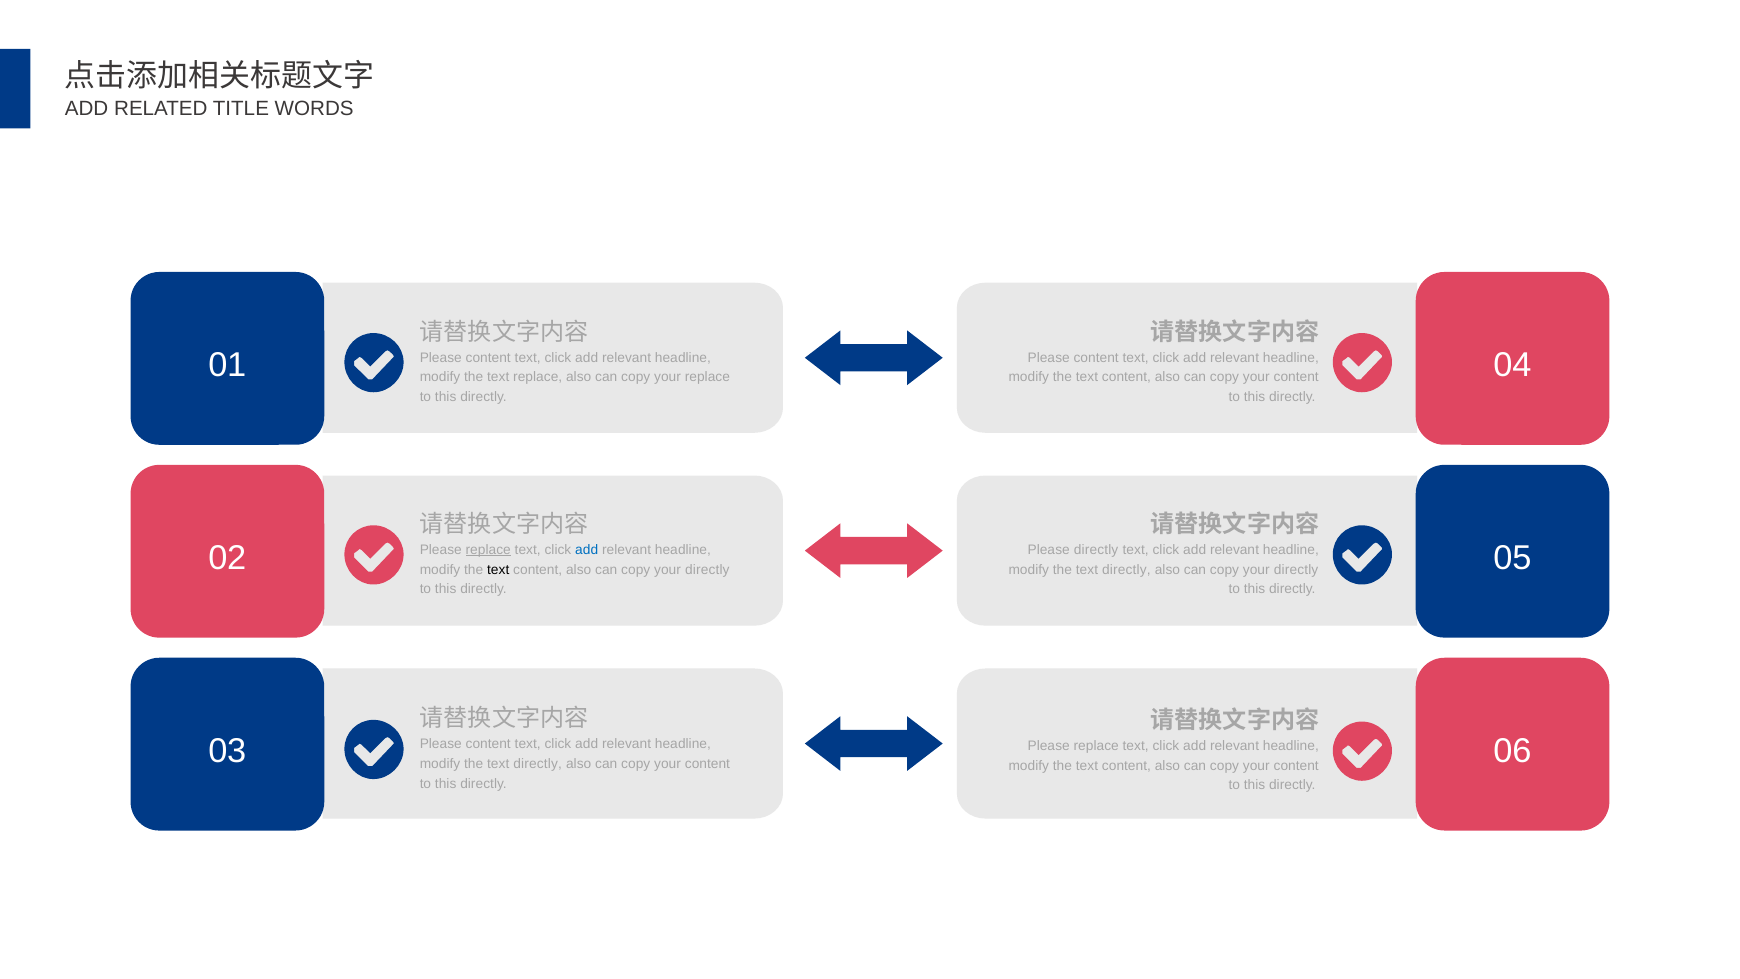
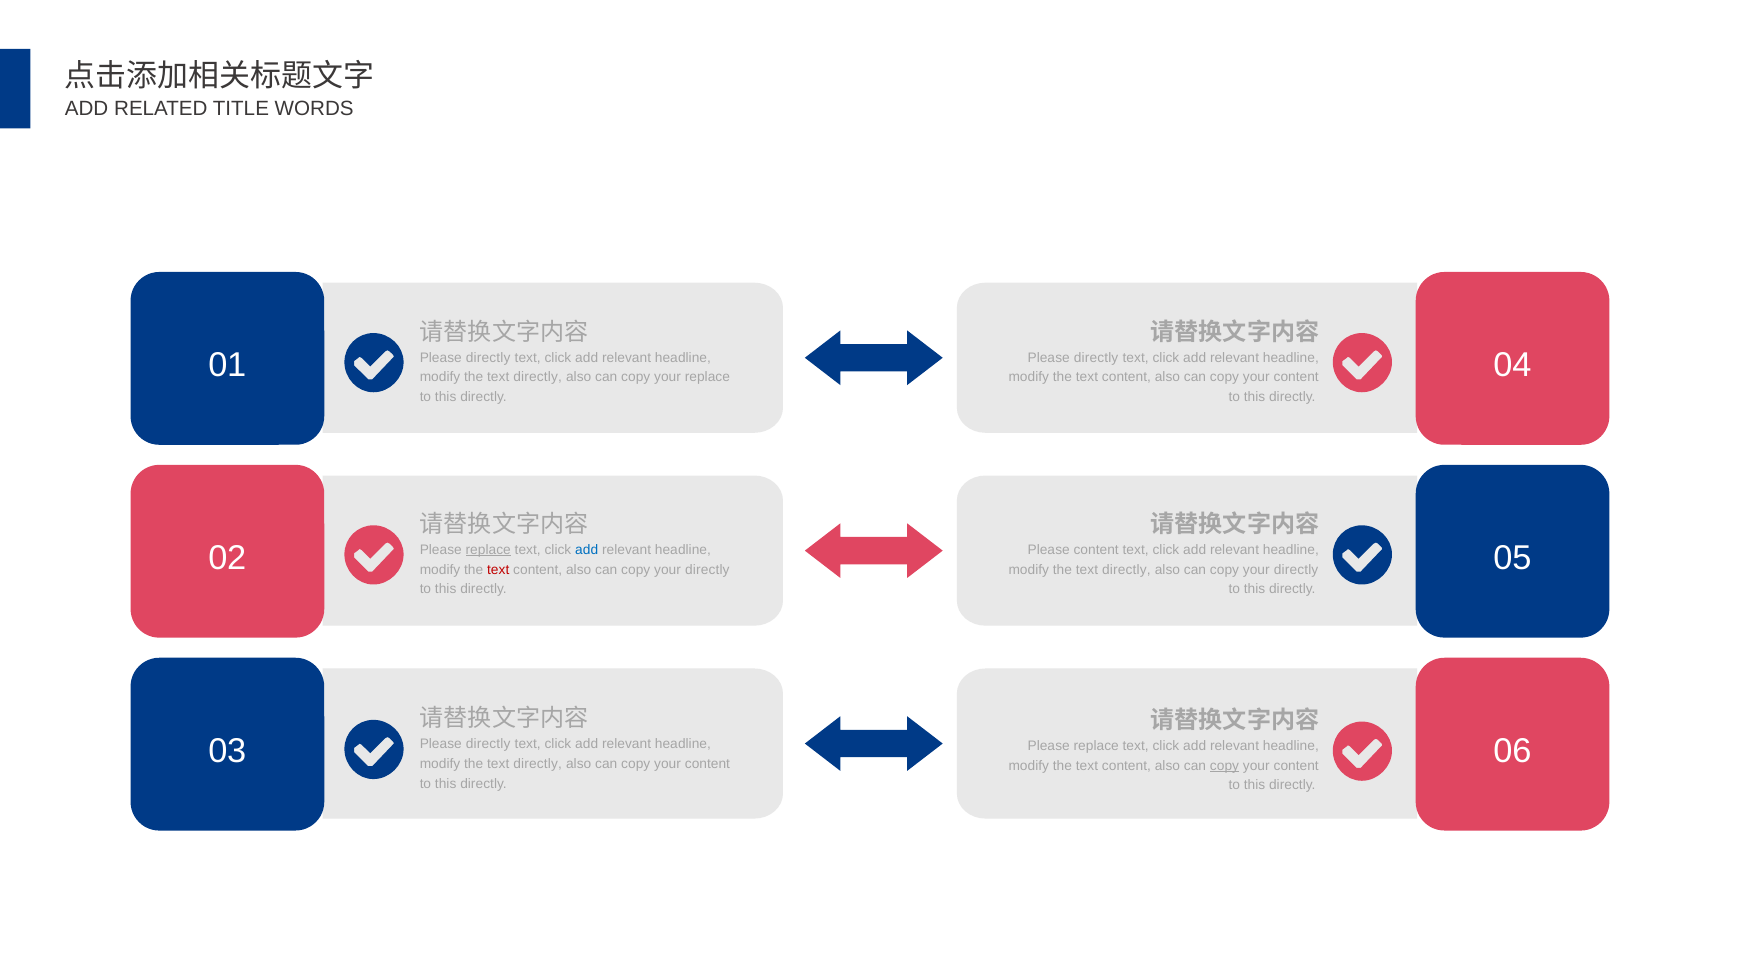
content at (488, 357): content -> directly
content at (1096, 357): content -> directly
replace at (538, 377): replace -> directly
Please directly: directly -> content
text at (498, 569) colour: black -> red
content at (488, 744): content -> directly
copy at (1224, 765) underline: none -> present
